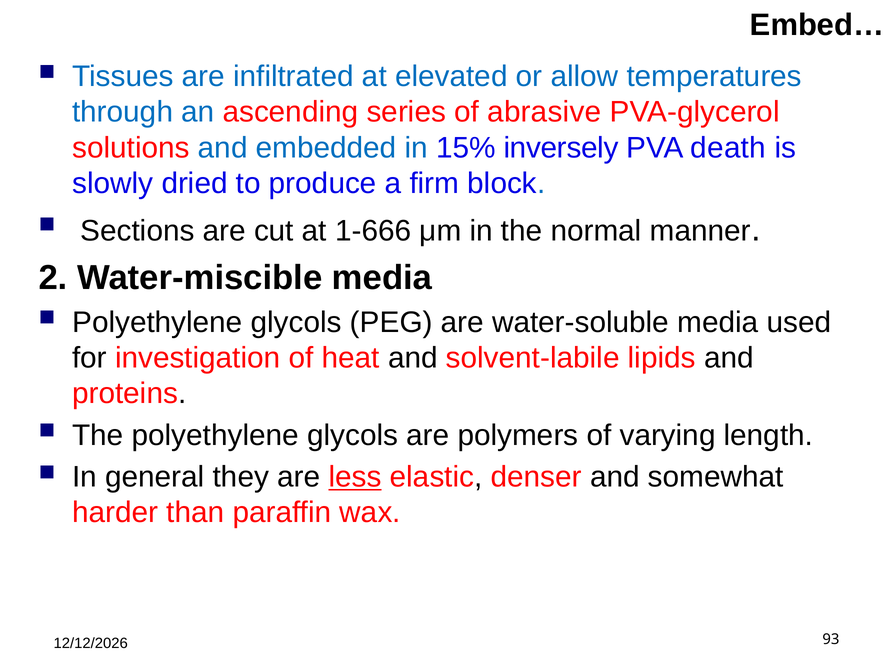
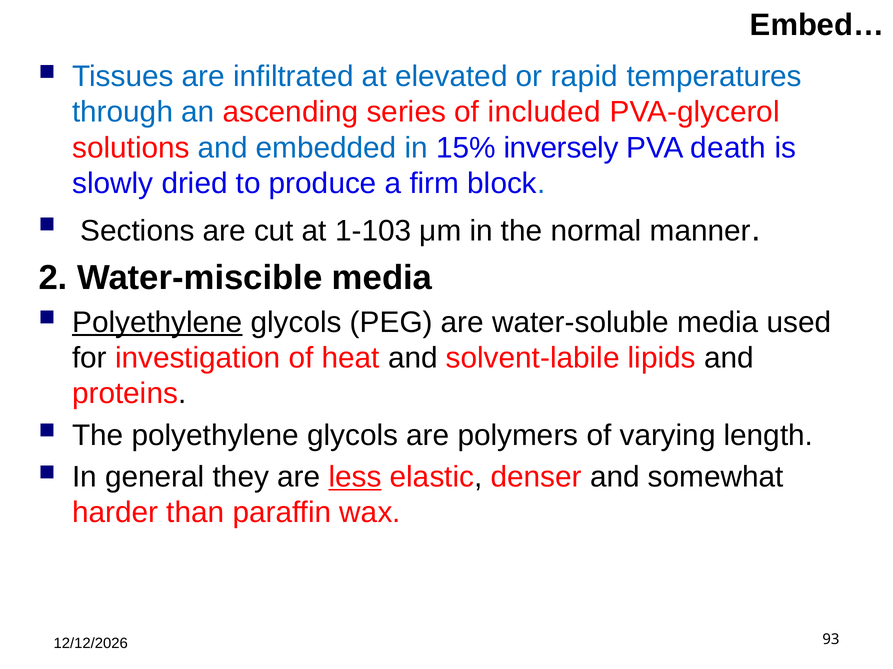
allow: allow -> rapid
abrasive: abrasive -> included
1-666: 1-666 -> 1-103
Polyethylene at (157, 323) underline: none -> present
